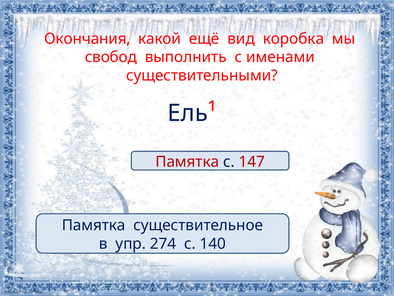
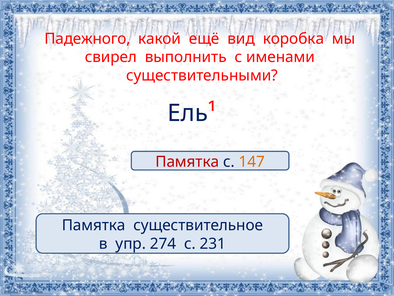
Окончания: Окончания -> Падежного
свобод: свобод -> свирел
147 colour: red -> orange
140: 140 -> 231
